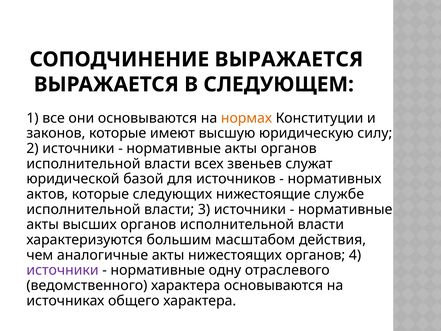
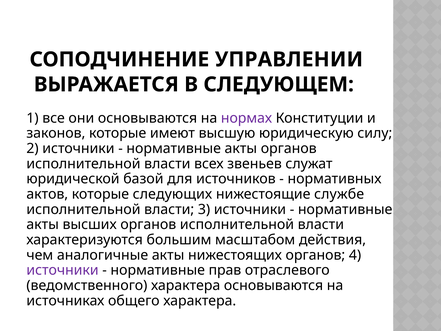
СОПОДЧИНЕНИЕ ВЫРАЖАЕТСЯ: ВЫРАЖАЕТСЯ -> УПРАВЛЕНИИ
нормах colour: orange -> purple
одну: одну -> прав
